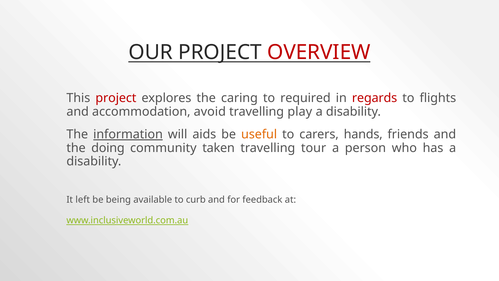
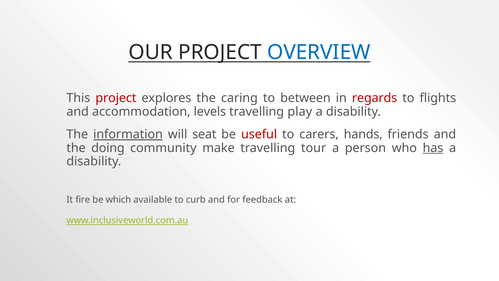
OVERVIEW colour: red -> blue
required: required -> between
avoid: avoid -> levels
aids: aids -> seat
useful colour: orange -> red
taken: taken -> make
has underline: none -> present
left: left -> fire
being: being -> which
